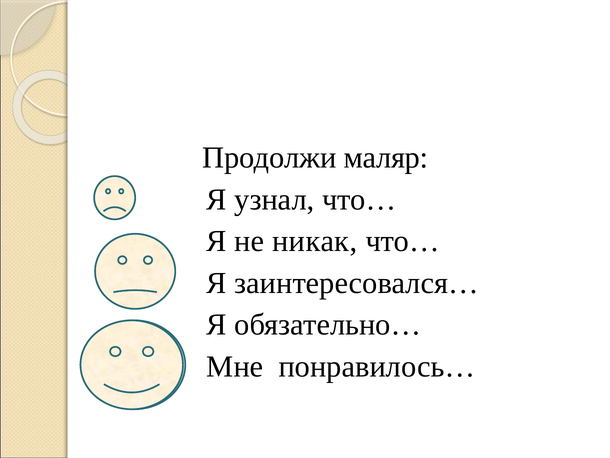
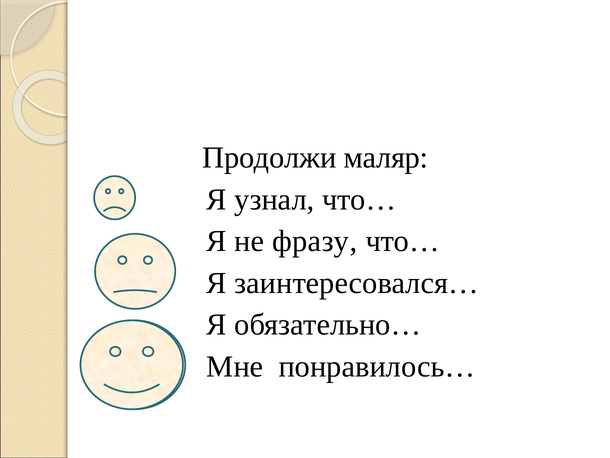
никак: никак -> фразу
